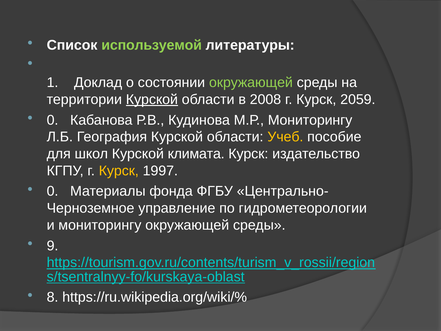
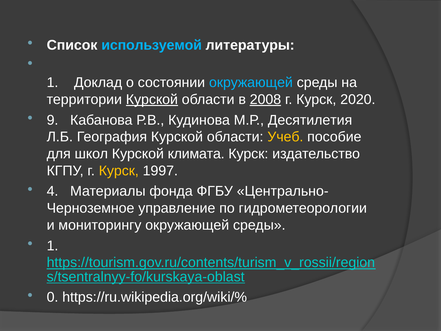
используемой colour: light green -> light blue
окружающей at (251, 82) colour: light green -> light blue
2008 underline: none -> present
2059: 2059 -> 2020
0 at (53, 120): 0 -> 9
М.Р Мониторингу: Мониторингу -> Десятилетия
0 at (53, 191): 0 -> 4
9 at (53, 246): 9 -> 1
8: 8 -> 0
